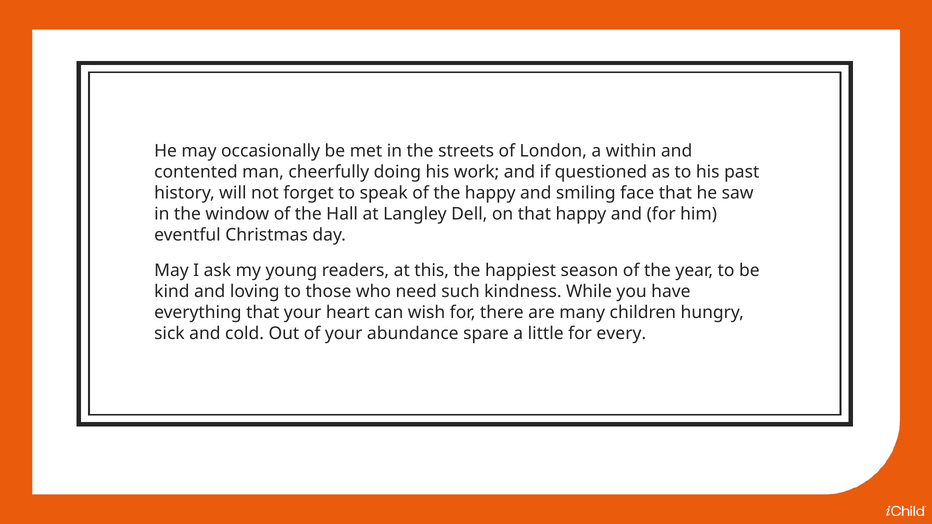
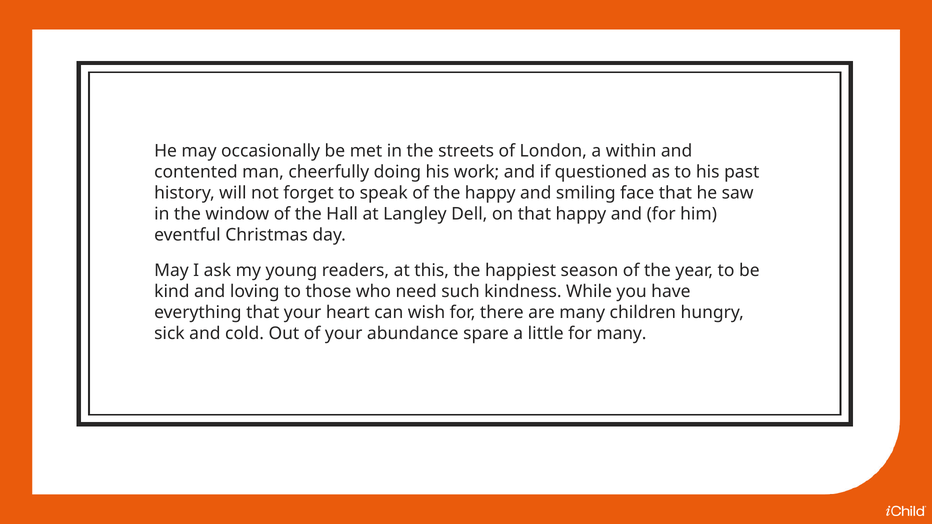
for every: every -> many
